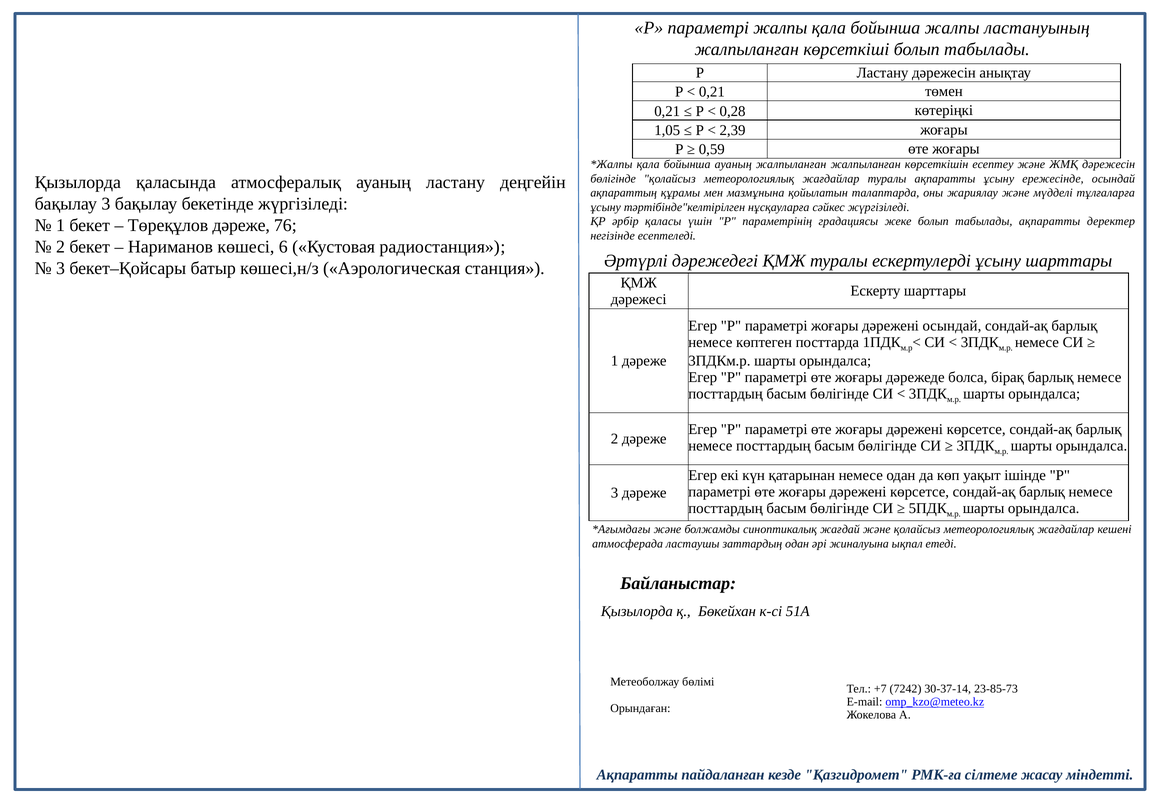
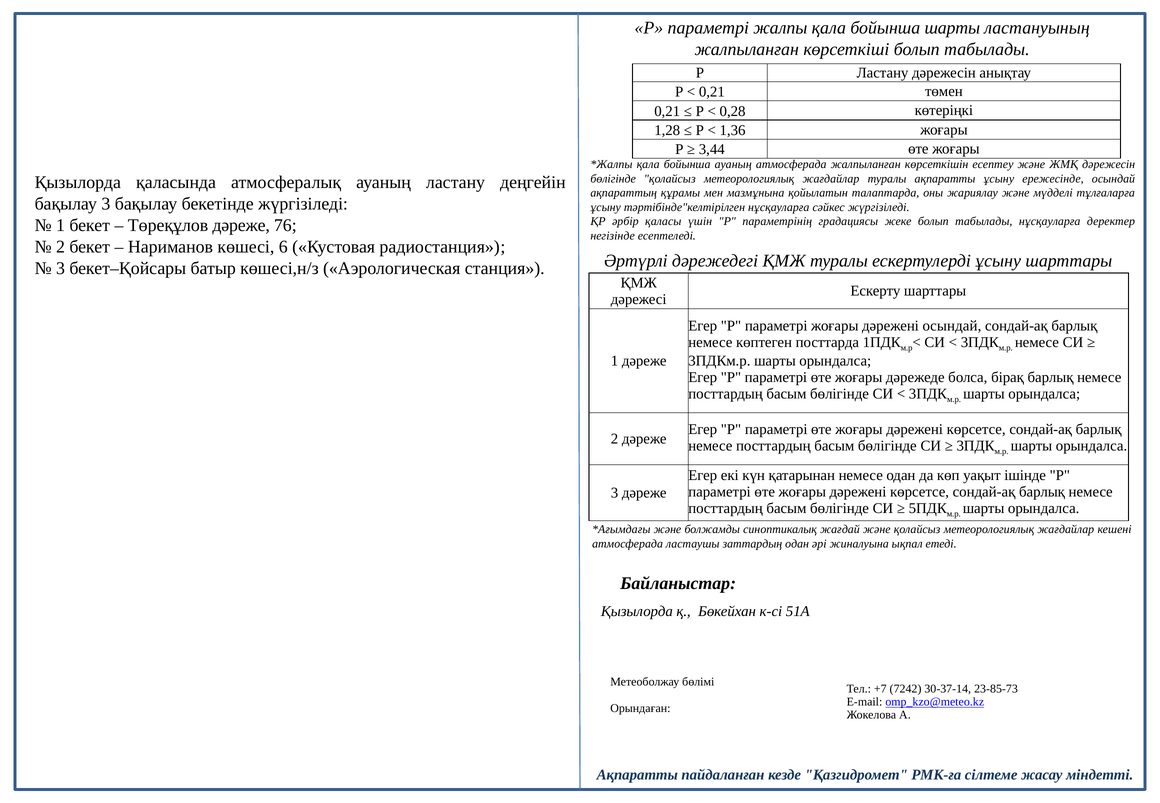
бойынша жалпы: жалпы -> шарты
1,05: 1,05 -> 1,28
2,39: 2,39 -> 1,36
0,59: 0,59 -> 3,44
ауаның жалпыланған: жалпыланған -> атмосферада
табылады ақпаратты: ақпаратты -> нұсқауларға
